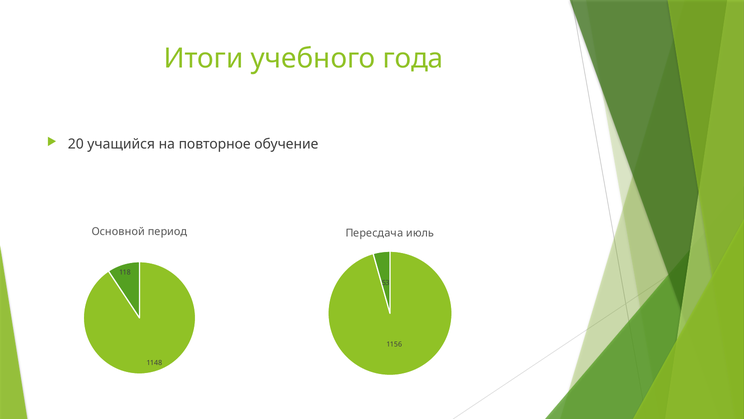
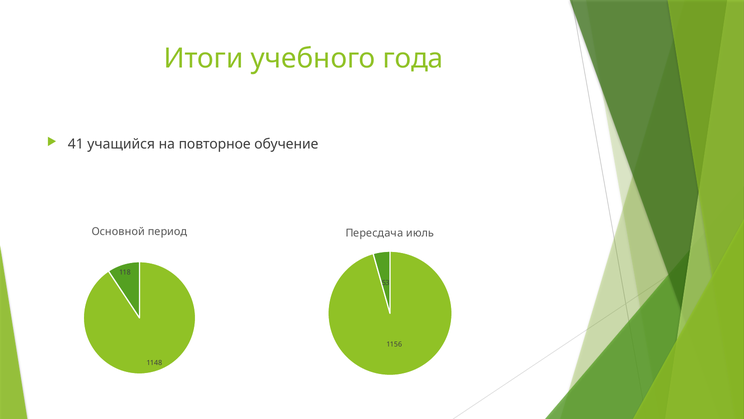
20: 20 -> 41
